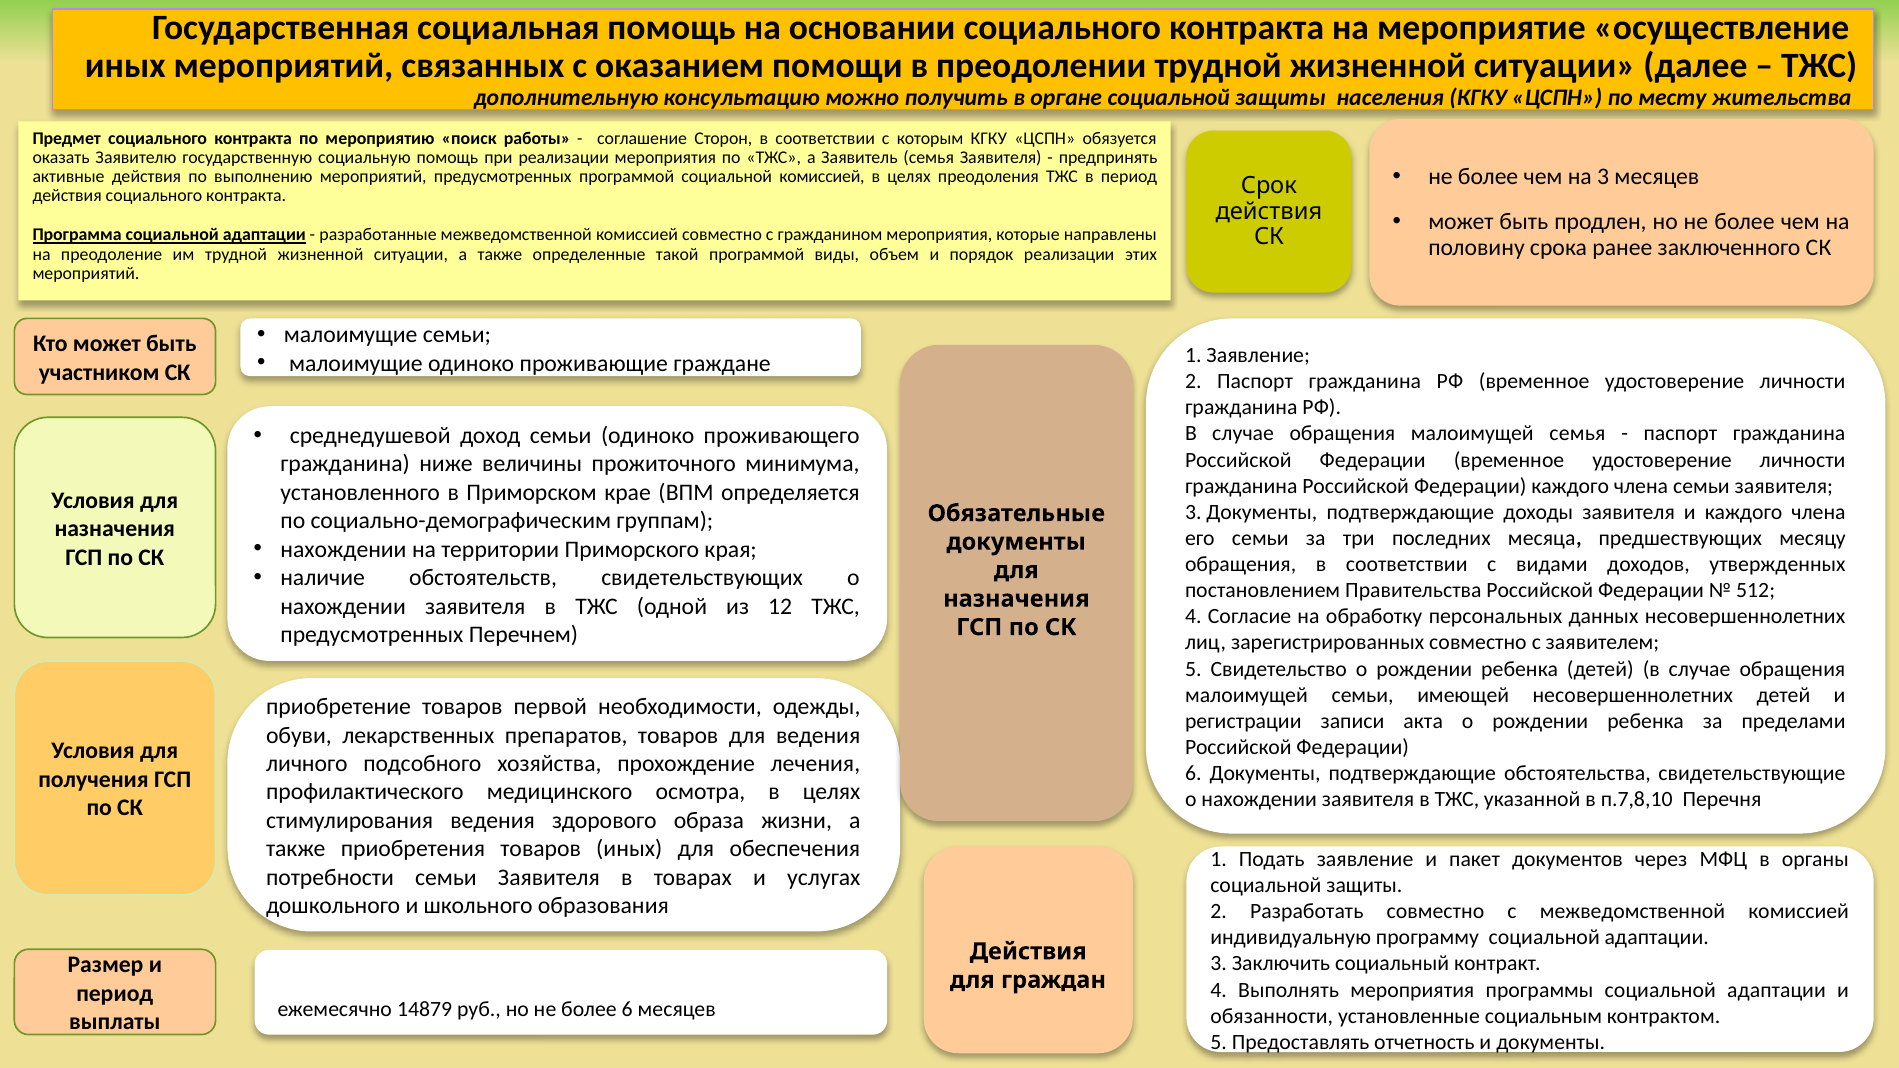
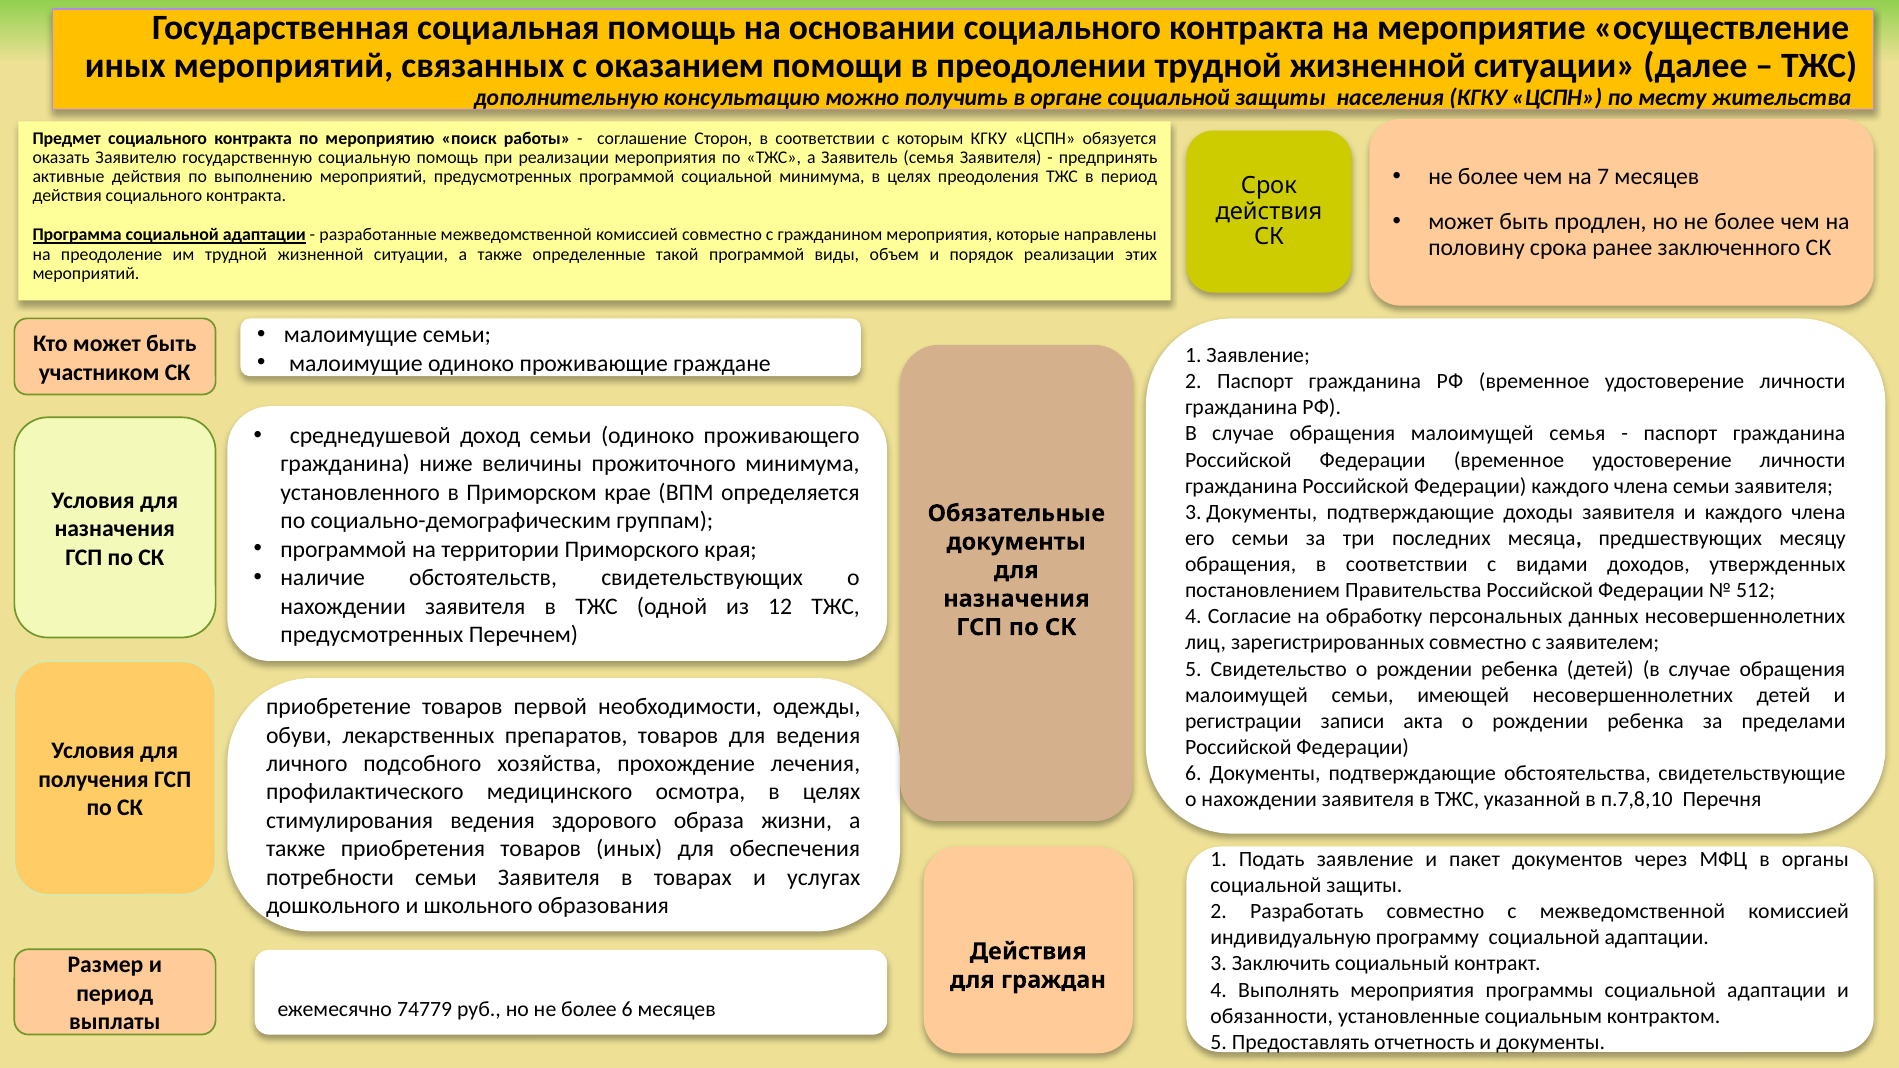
на 3: 3 -> 7
социальной комиссией: комиссией -> минимума
нахождении at (343, 550): нахождении -> программой
14879: 14879 -> 74779
